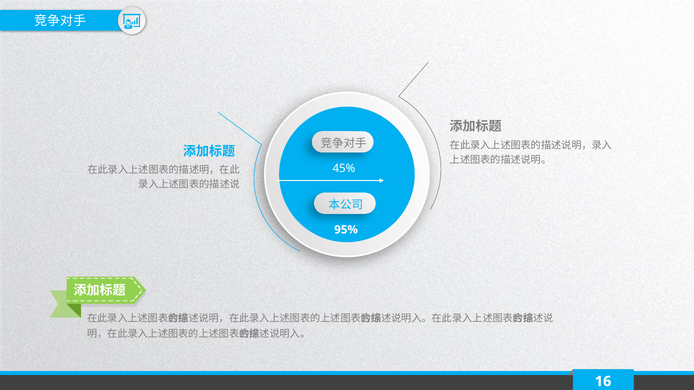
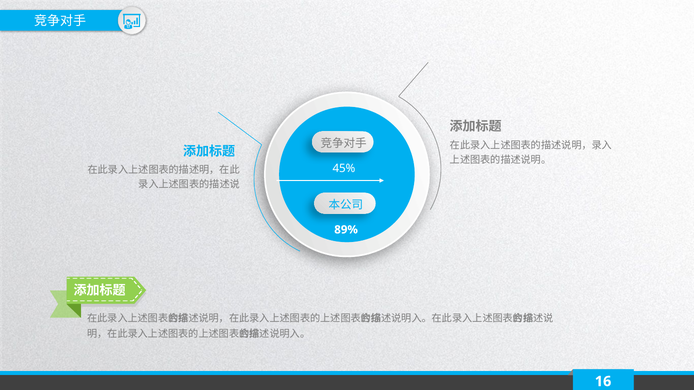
95%: 95% -> 89%
